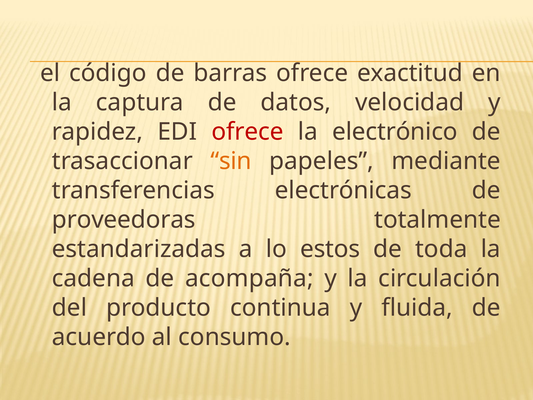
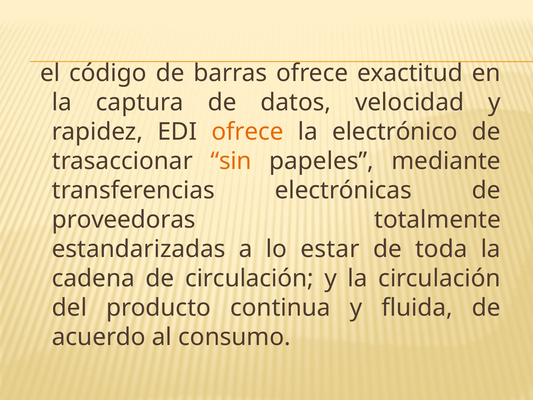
ofrece at (247, 132) colour: red -> orange
estos: estos -> estar
de acompaña: acompaña -> circulación
